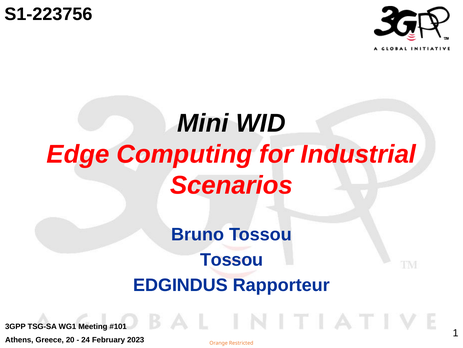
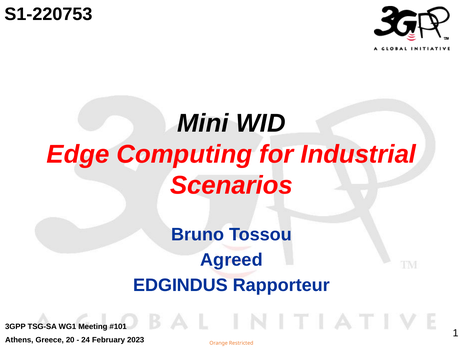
S1-223756: S1-223756 -> S1-220753
Tossou at (232, 259): Tossou -> Agreed
